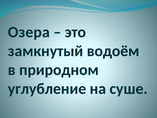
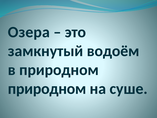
углубление at (47, 89): углубление -> природном
